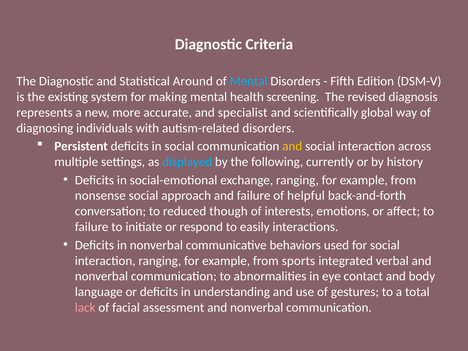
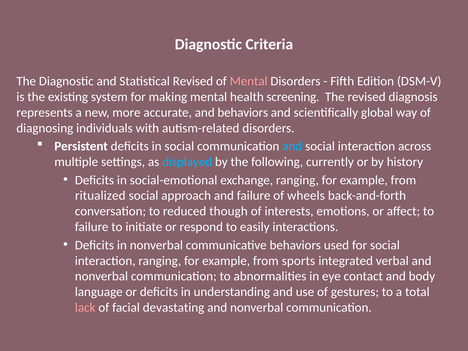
Statistical Around: Around -> Revised
Mental at (249, 81) colour: light blue -> pink
and specialist: specialist -> behaviors
and at (292, 146) colour: yellow -> light blue
nonsense: nonsense -> ritualized
helpful: helpful -> wheels
assessment: assessment -> devastating
